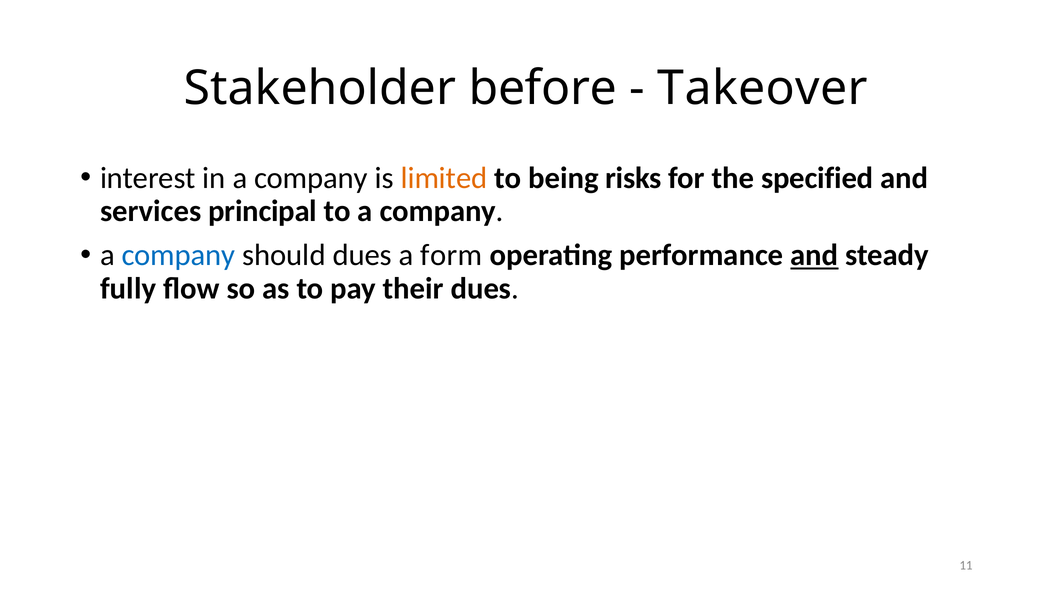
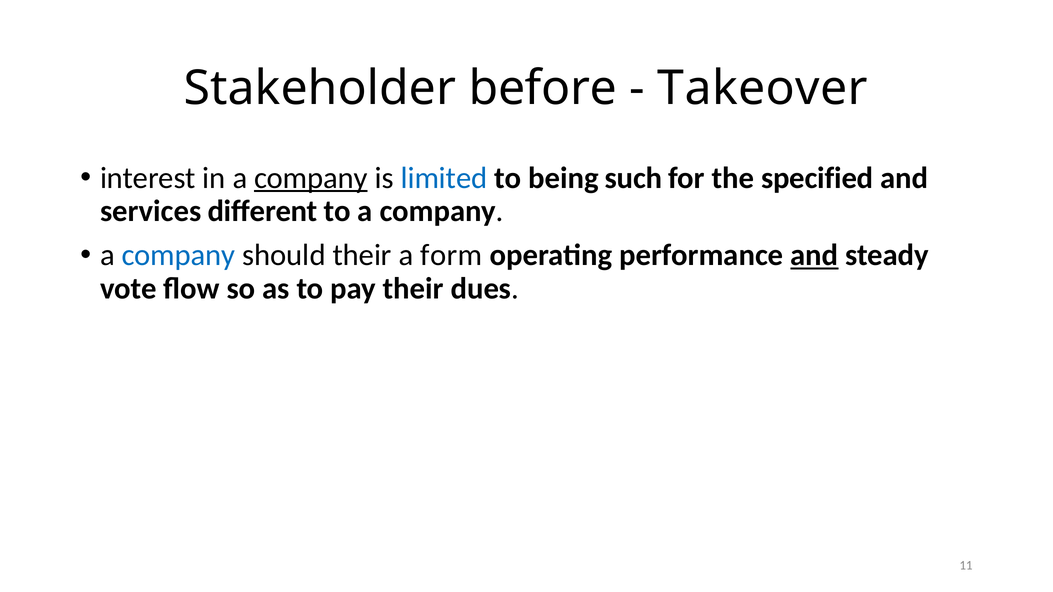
company at (311, 178) underline: none -> present
limited colour: orange -> blue
risks: risks -> such
principal: principal -> different
should dues: dues -> their
fully: fully -> vote
